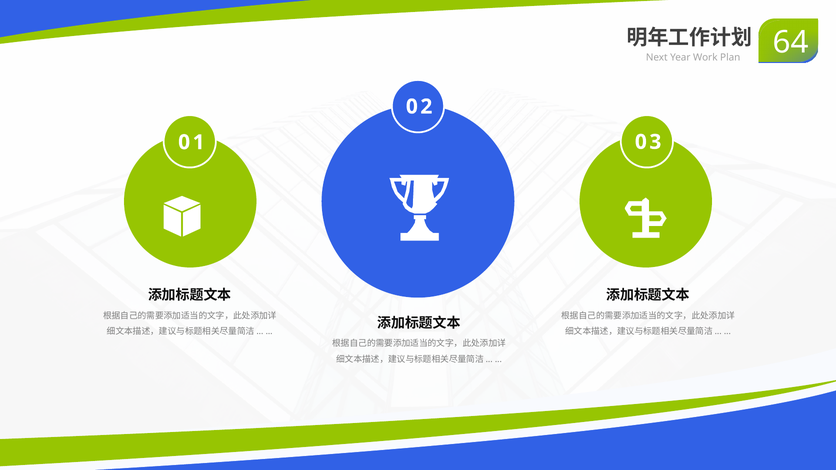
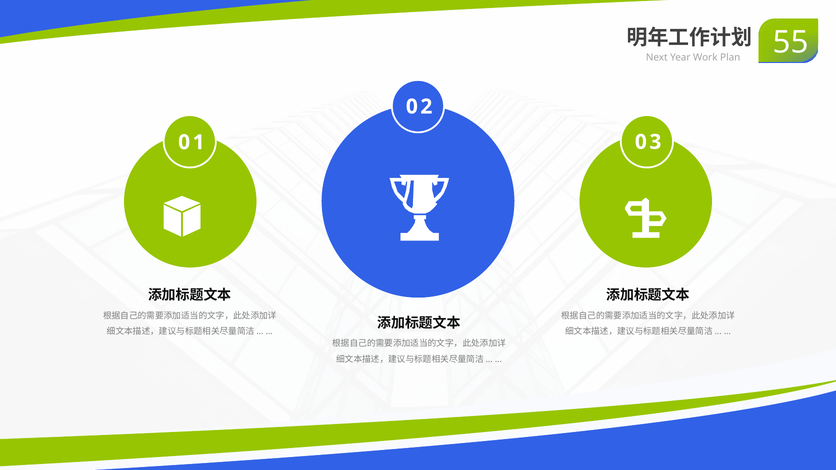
64: 64 -> 55
